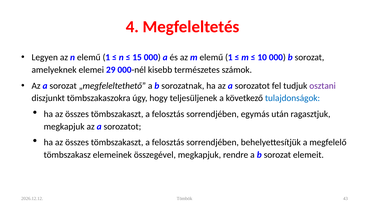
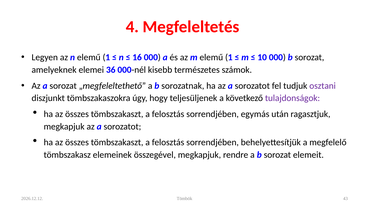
15: 15 -> 16
29: 29 -> 36
tulajdonságok colour: blue -> purple
